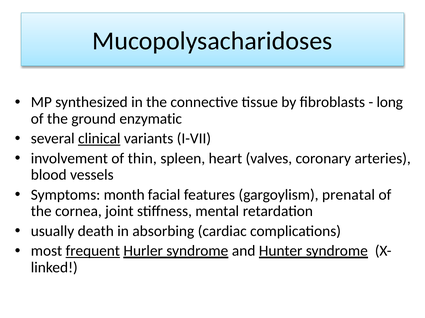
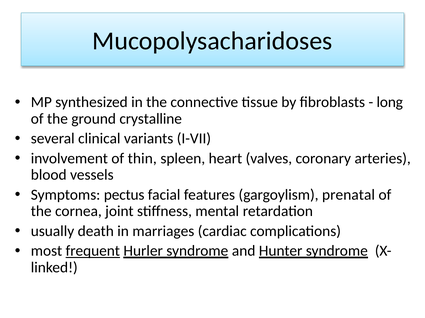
enzymatic: enzymatic -> crystalline
clinical underline: present -> none
month: month -> pectus
absorbing: absorbing -> marriages
